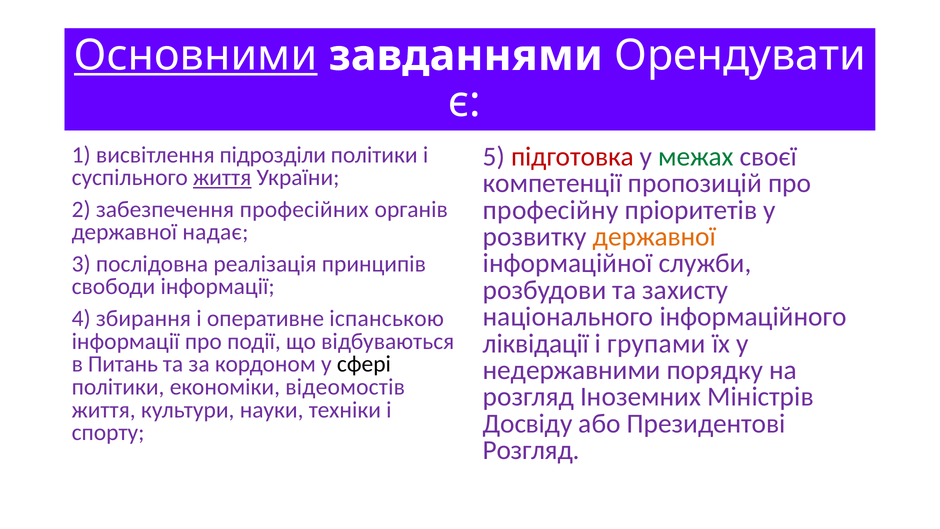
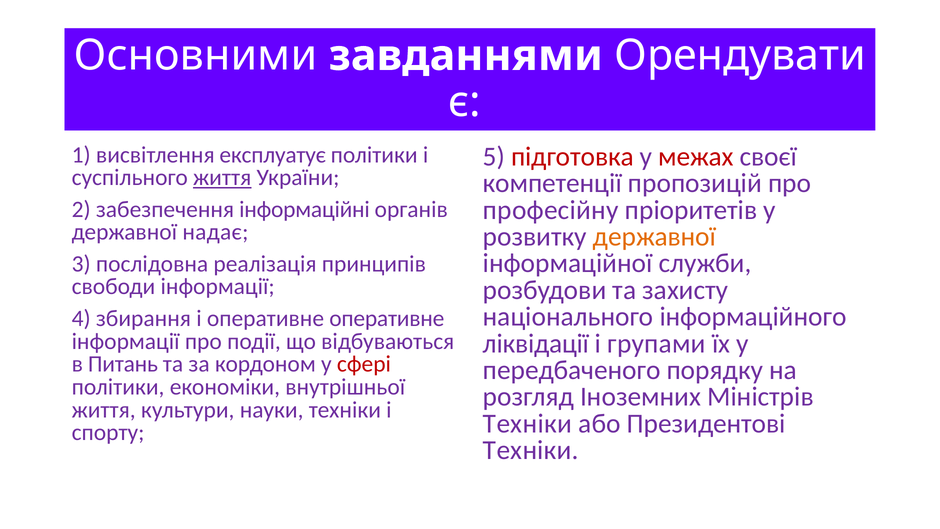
Основними underline: present -> none
підрозділи: підрозділи -> експлуатує
межах colour: green -> red
професійних: професійних -> інформаційні
оперативне іспанською: іспанською -> оперативне
сфері colour: black -> red
недержавними: недержавними -> передбаченого
відеомостів: відеомостів -> внутрішньої
Досвіду at (528, 423): Досвіду -> Техніки
Розгляд at (531, 450): Розгляд -> Техніки
